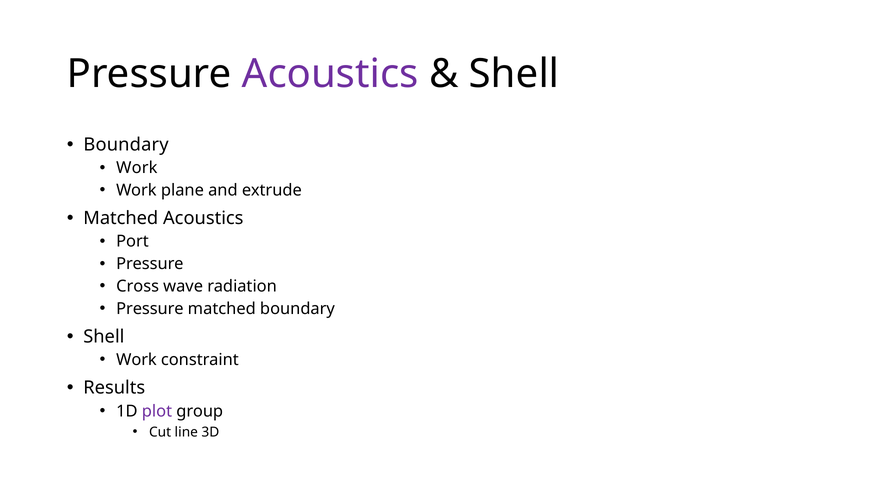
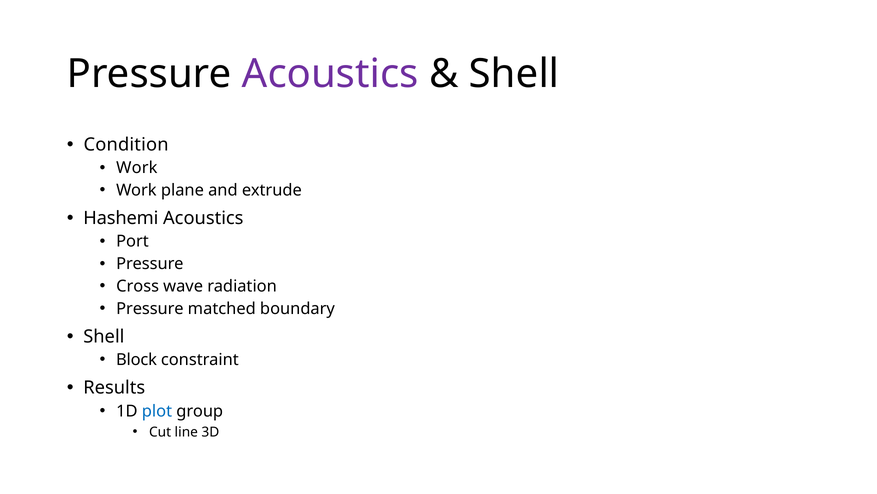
Boundary at (126, 144): Boundary -> Condition
Matched at (121, 218): Matched -> Hashemi
Work at (136, 359): Work -> Block
plot colour: purple -> blue
